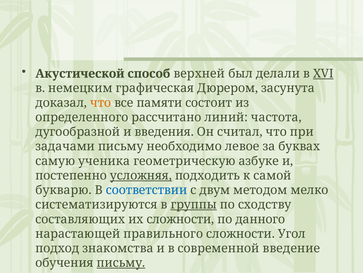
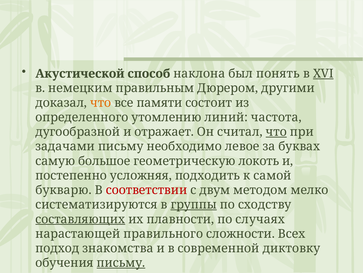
верхней: верхней -> наклона
делали: делали -> понять
графическая: графическая -> правильным
засунута: засунута -> другими
рассчитано: рассчитано -> утомлению
введения: введения -> отражает
что at (276, 132) underline: none -> present
ученика: ученика -> большое
азбуке: азбуке -> локоть
усложняя underline: present -> none
соответствии colour: blue -> red
составляющих underline: none -> present
их сложности: сложности -> плавности
данного: данного -> случаях
Угол: Угол -> Всех
введение: введение -> диктовку
